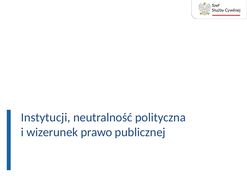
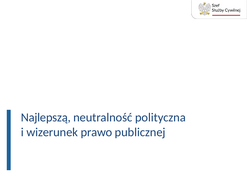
Instytucji: Instytucji -> Najlepszą
